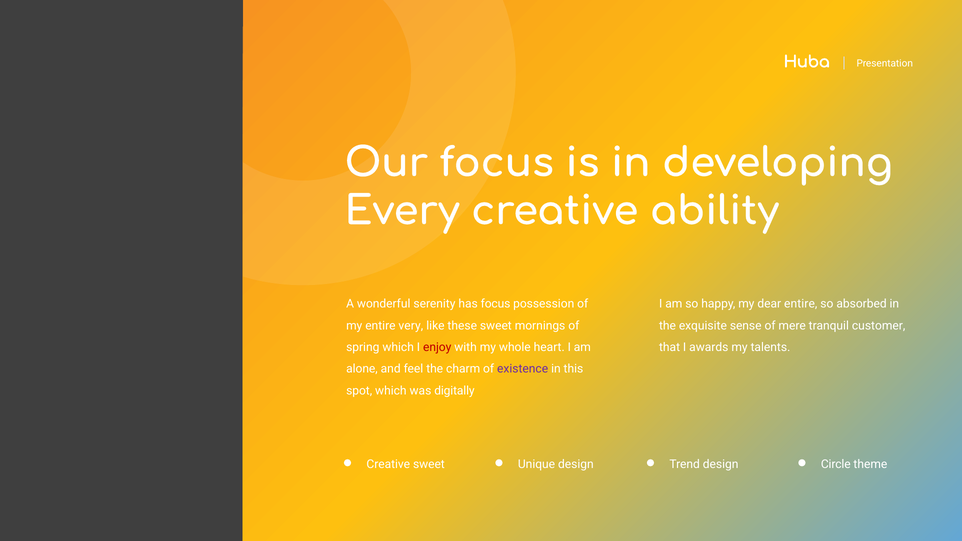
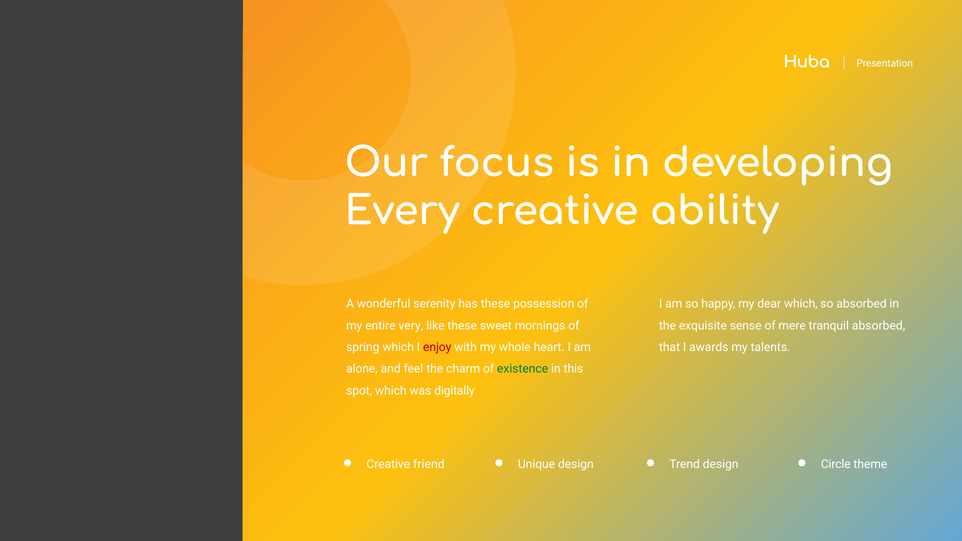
has focus: focus -> these
dear entire: entire -> which
tranquil customer: customer -> absorbed
existence colour: purple -> green
Creative sweet: sweet -> friend
